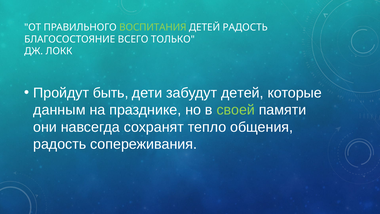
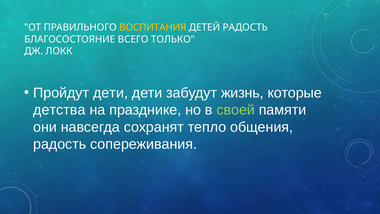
ВОСПИТАНИЯ colour: light green -> yellow
Пройдут быть: быть -> дети
забудут детей: детей -> жизнь
данным: данным -> детства
